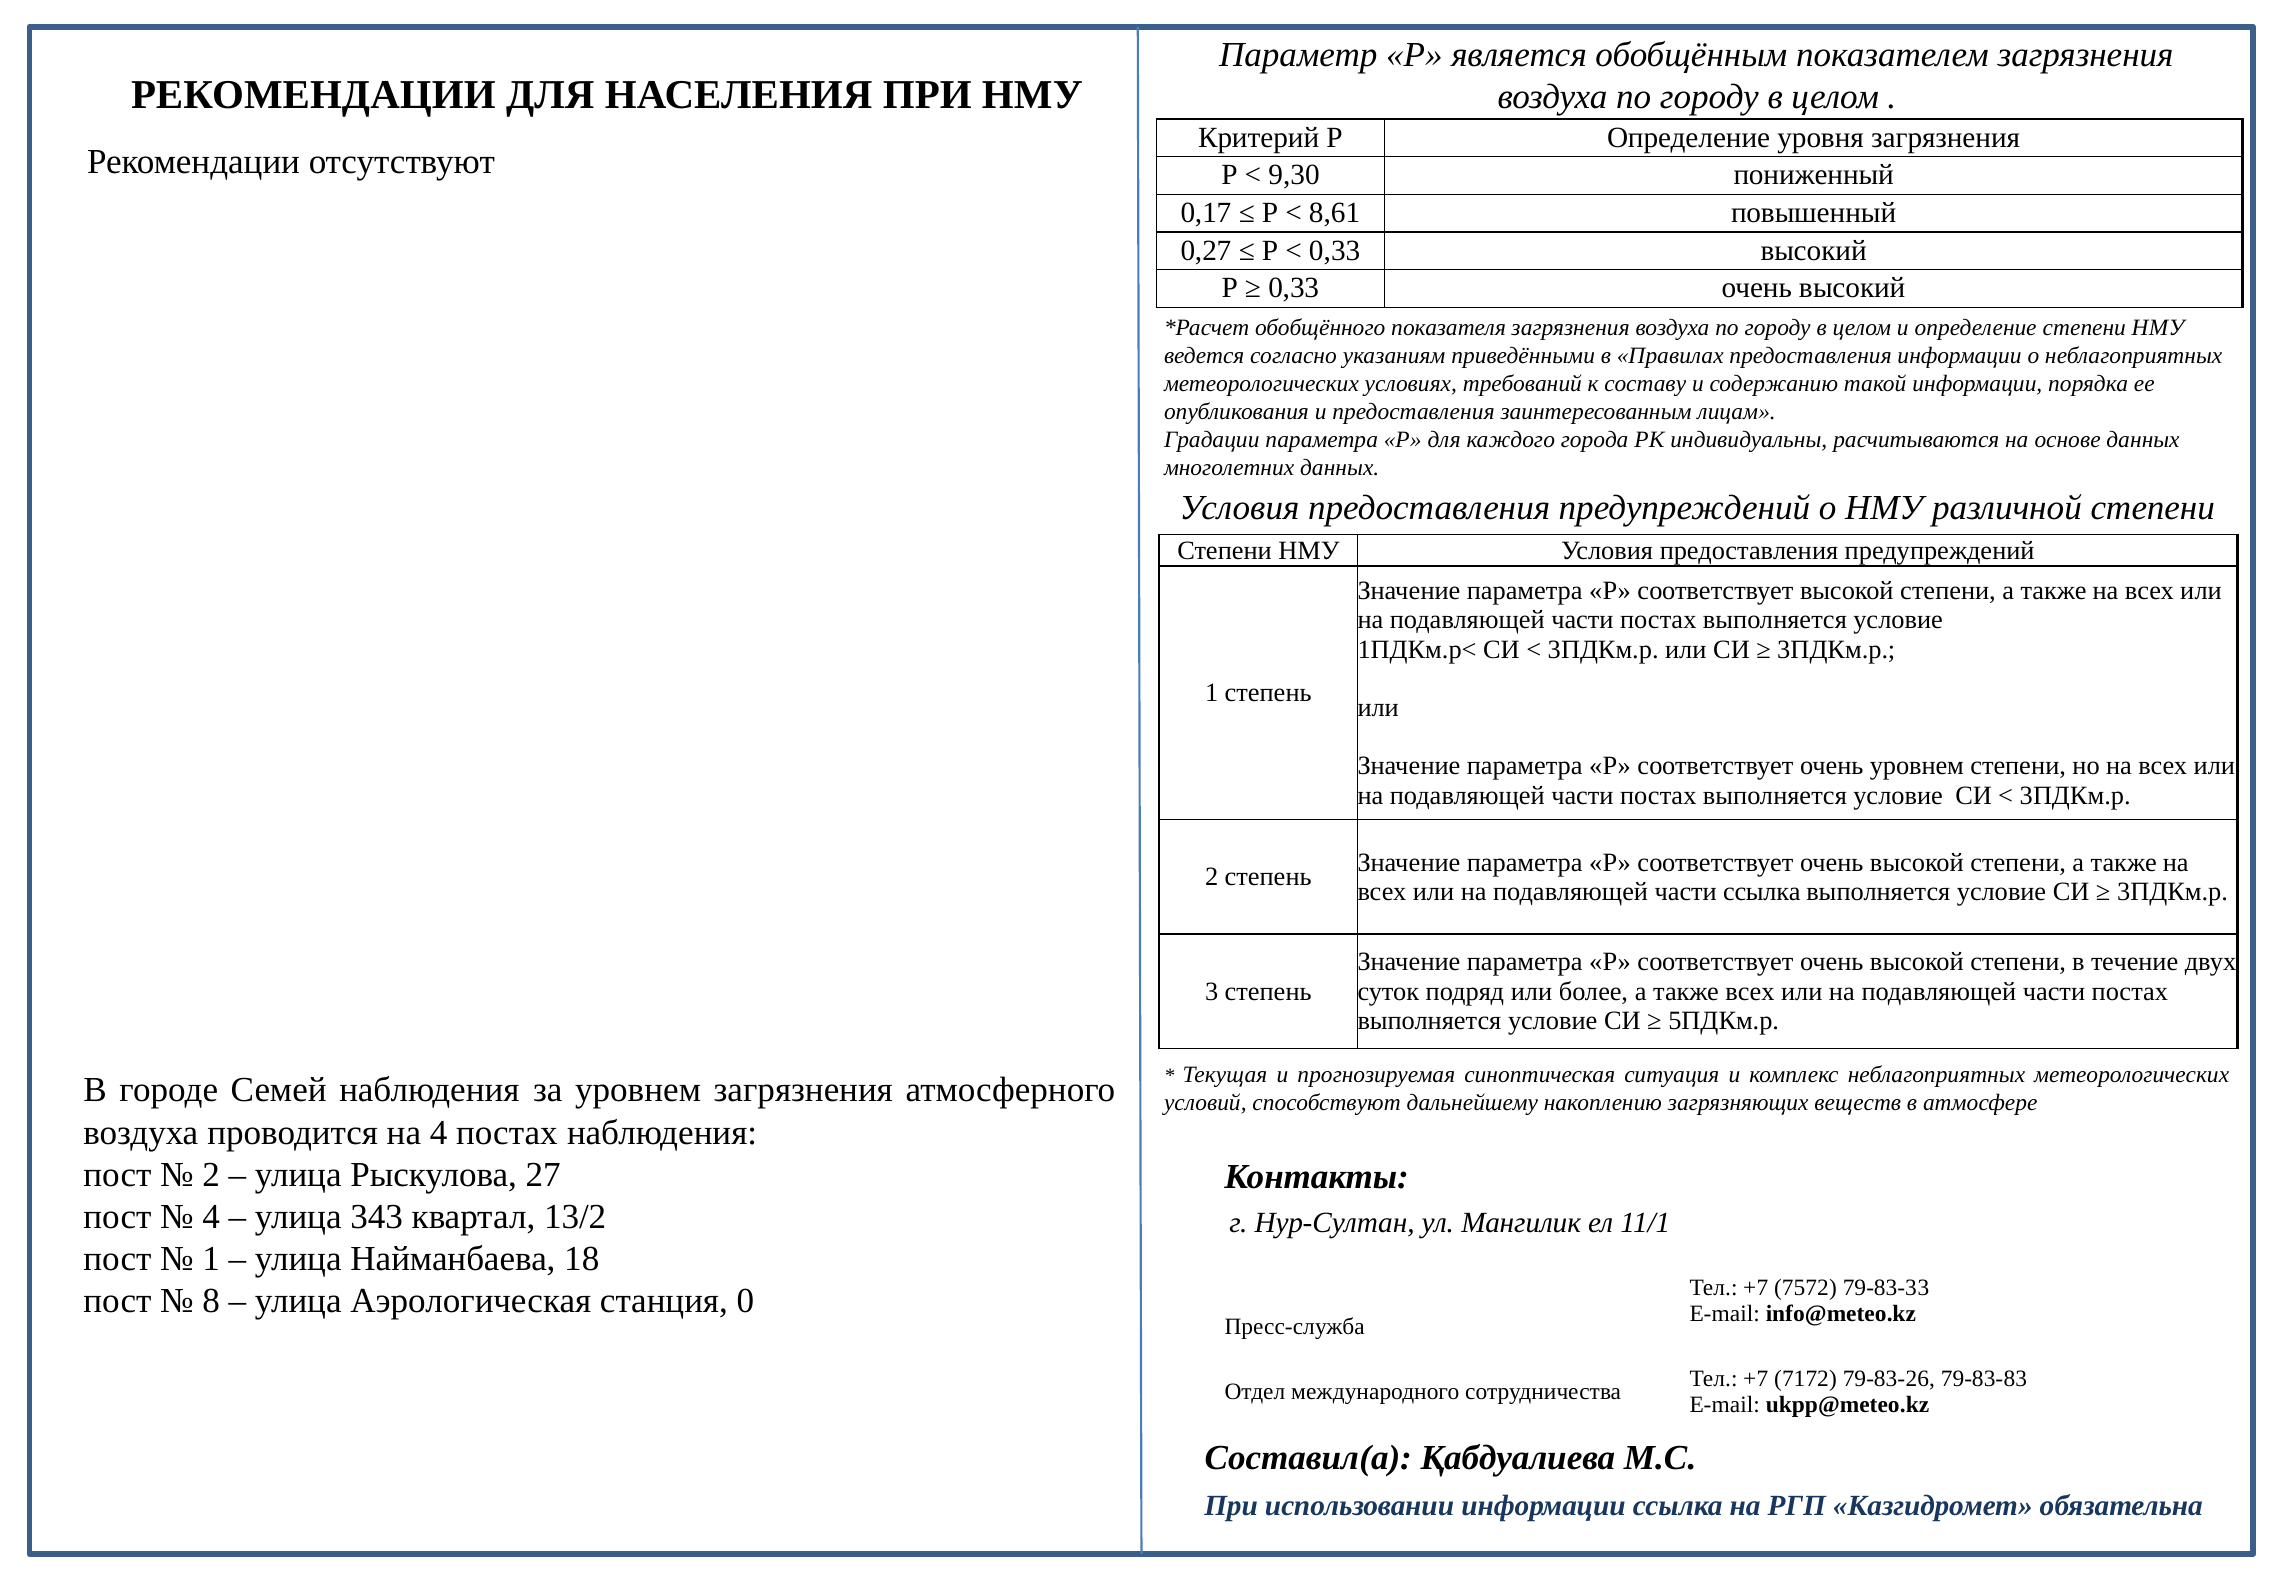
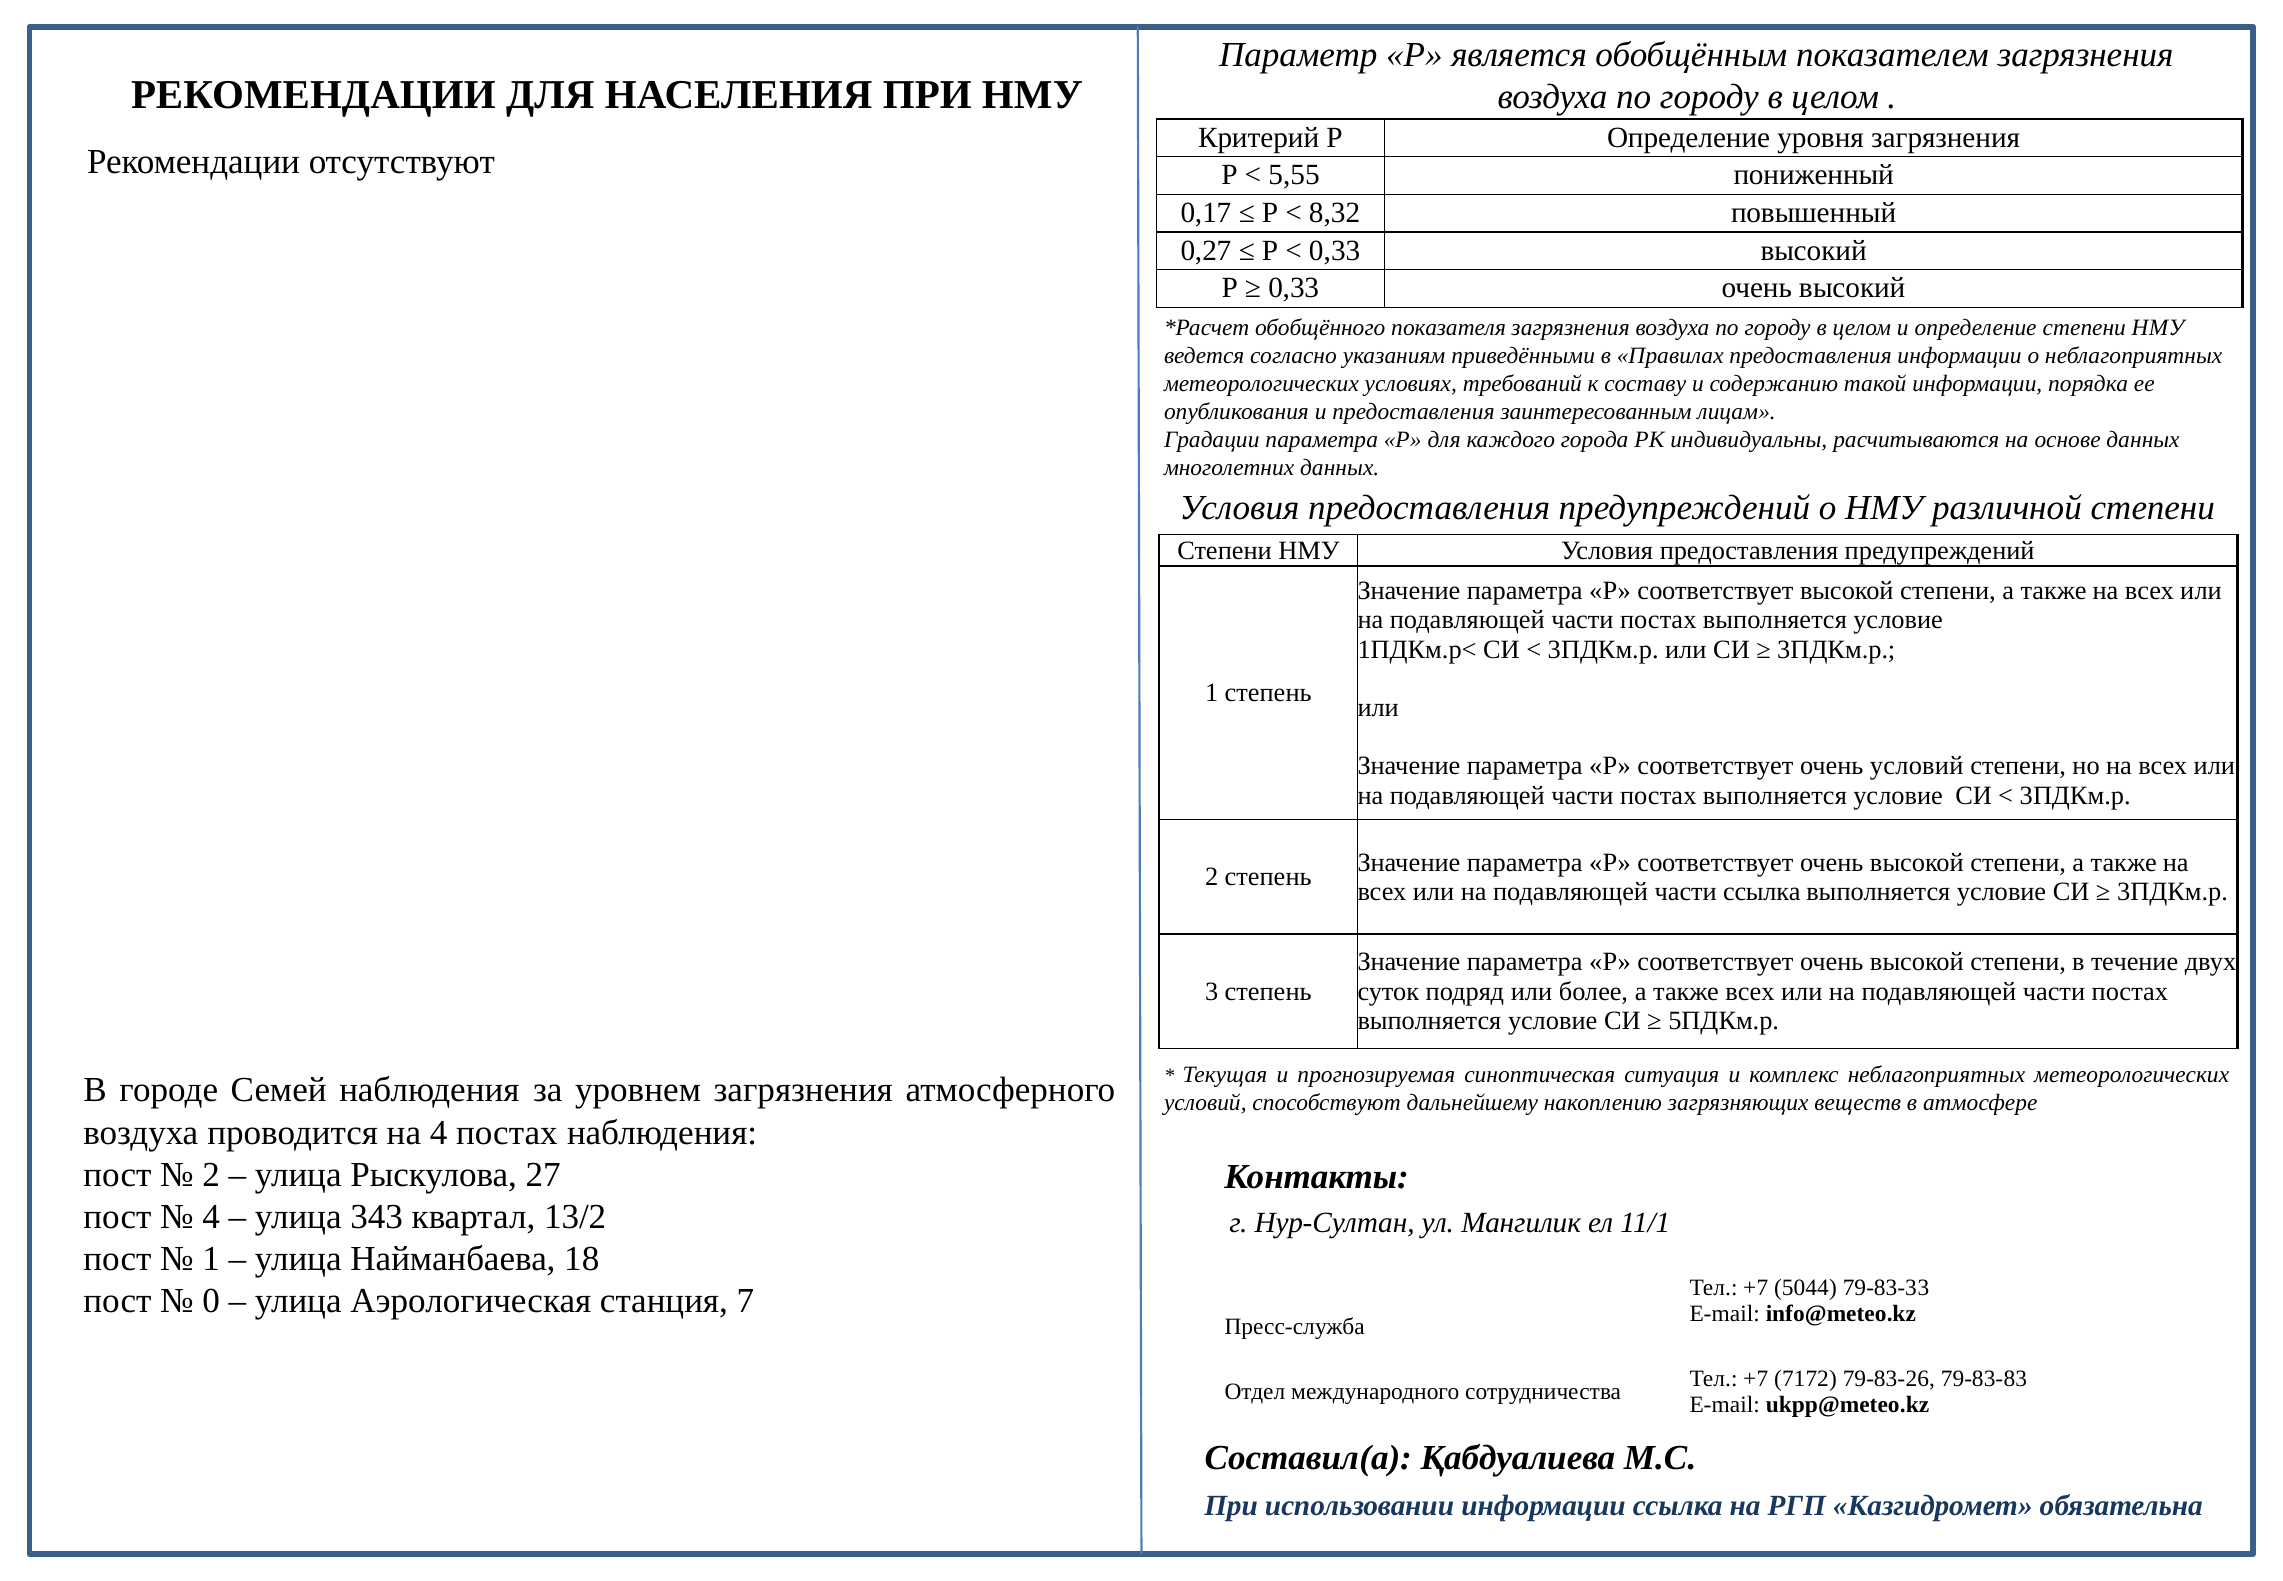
9,30: 9,30 -> 5,55
8,61: 8,61 -> 8,32
очень уровнем: уровнем -> условий
7572: 7572 -> 5044
8: 8 -> 0
0: 0 -> 7
